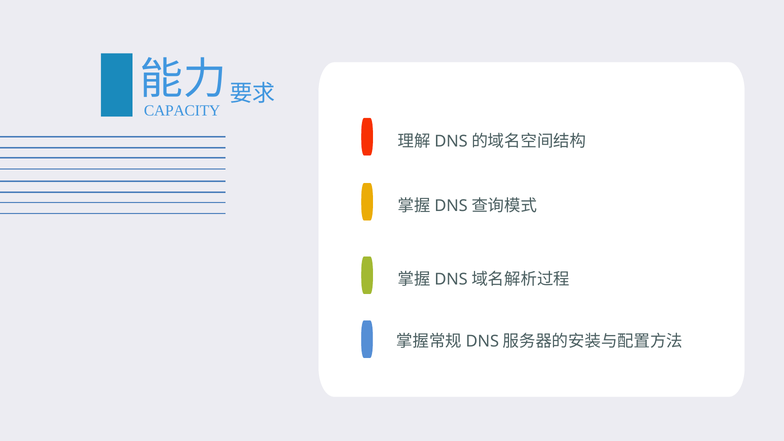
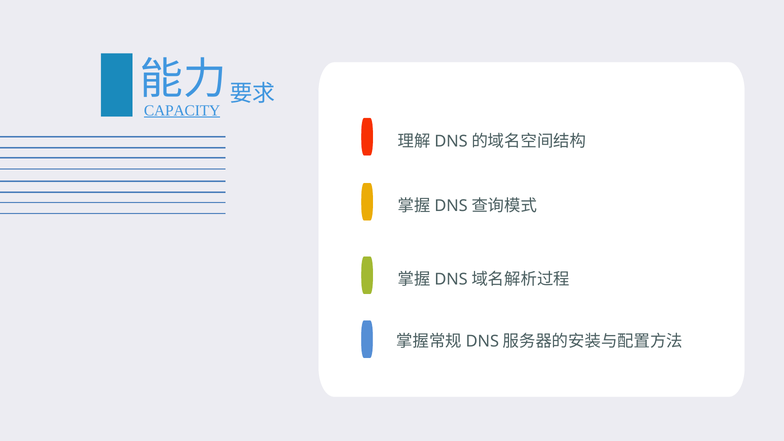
CAPACITY underline: none -> present
